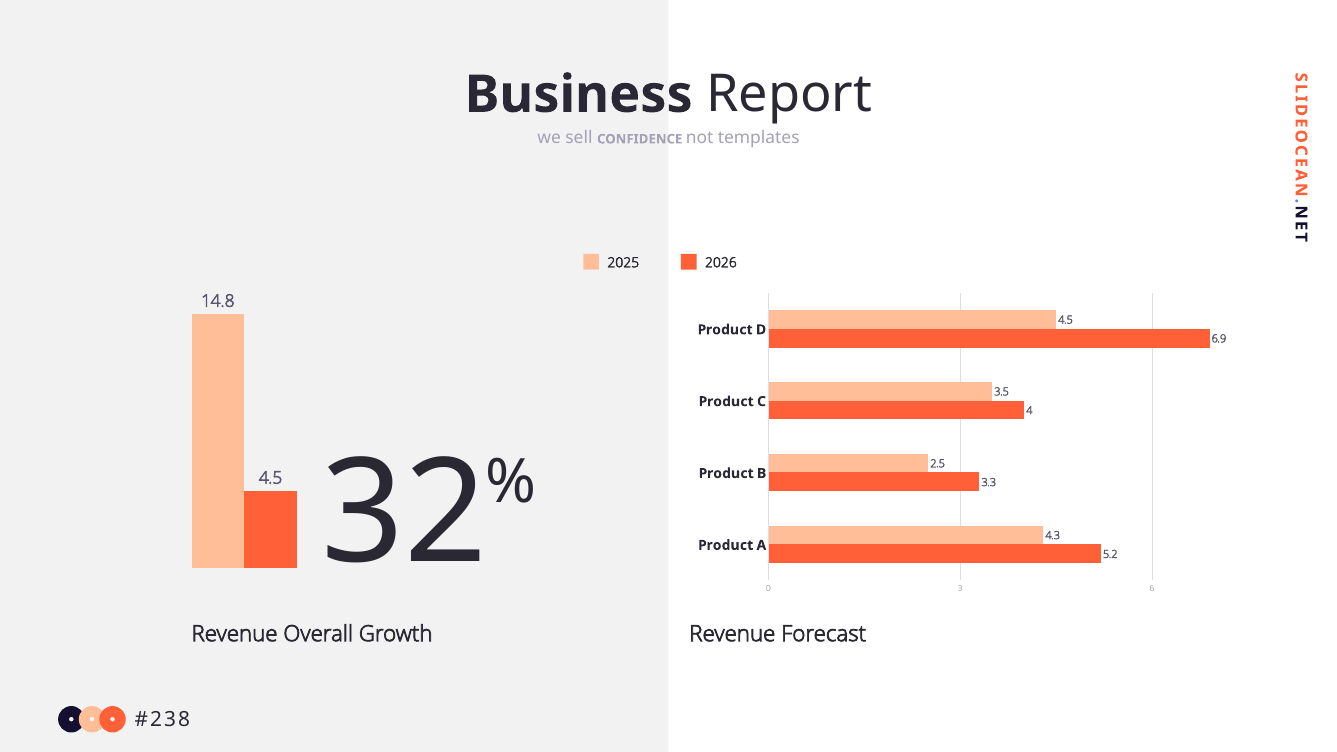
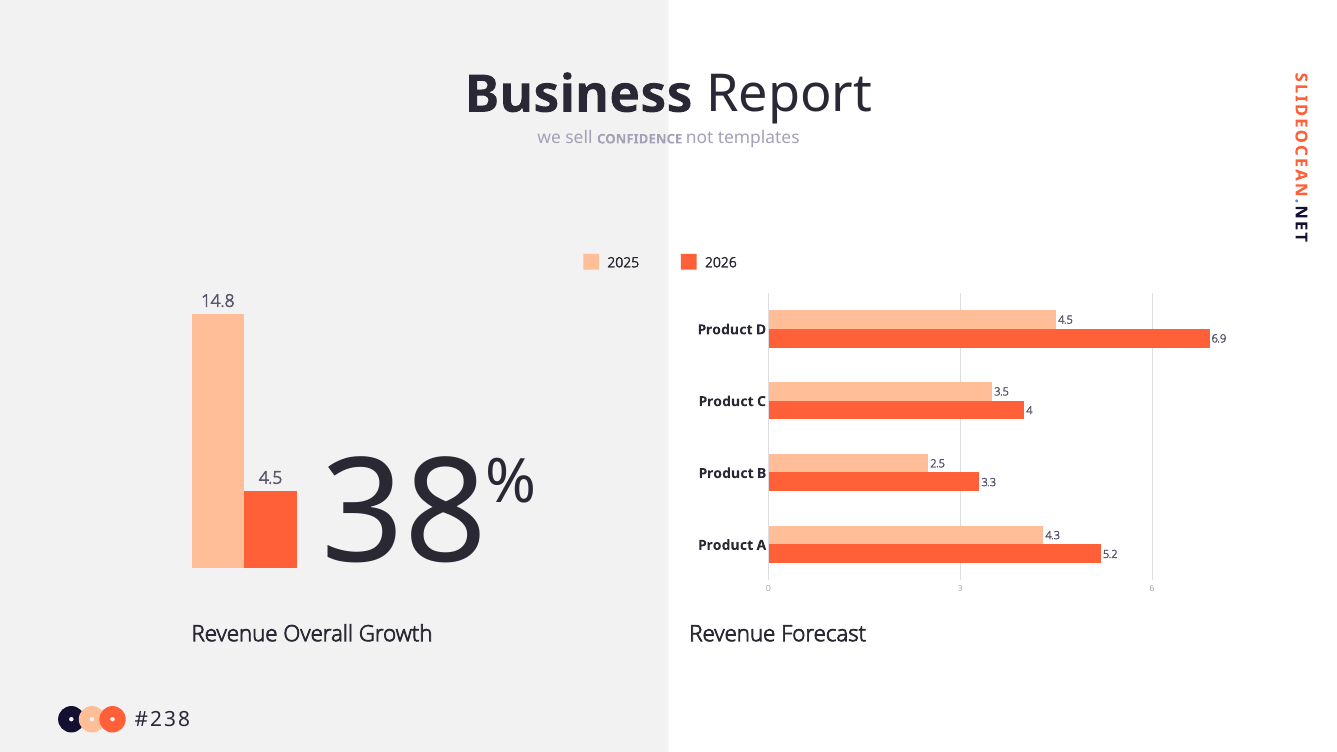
32: 32 -> 38
